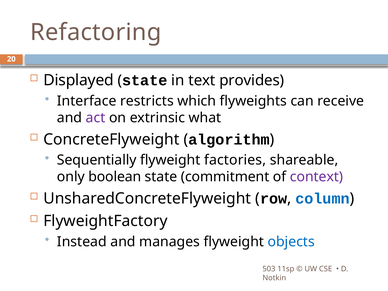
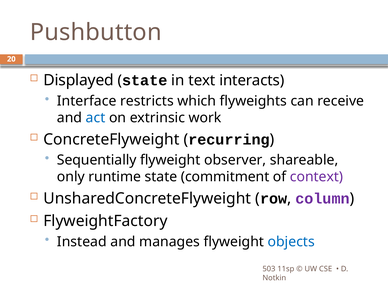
Refactoring: Refactoring -> Pushbutton
provides: provides -> interacts
act colour: purple -> blue
what: what -> work
algorithm: algorithm -> recurring
factories: factories -> observer
boolean: boolean -> runtime
column colour: blue -> purple
